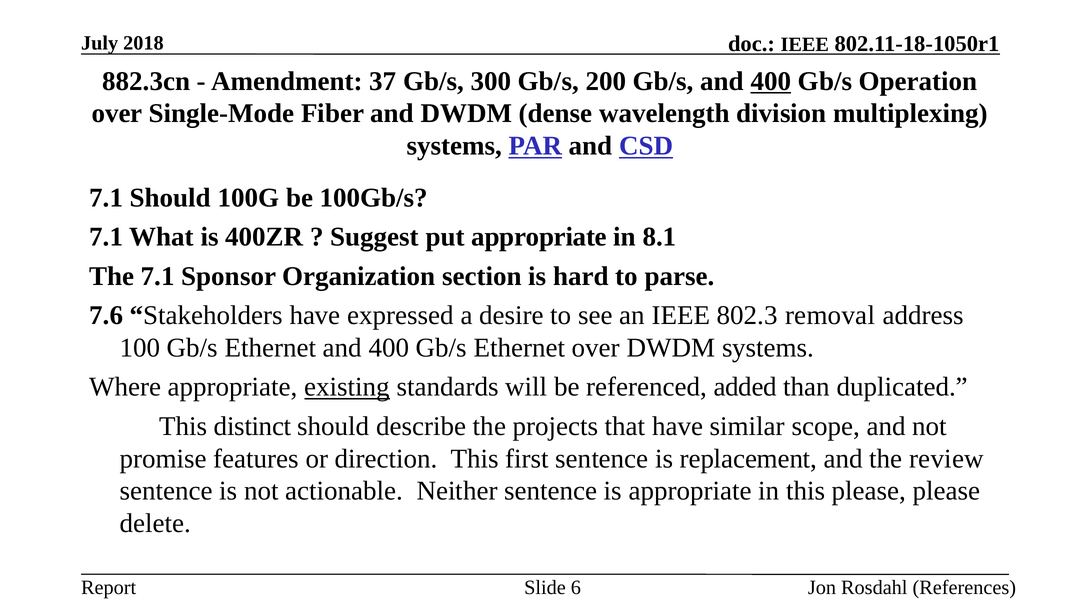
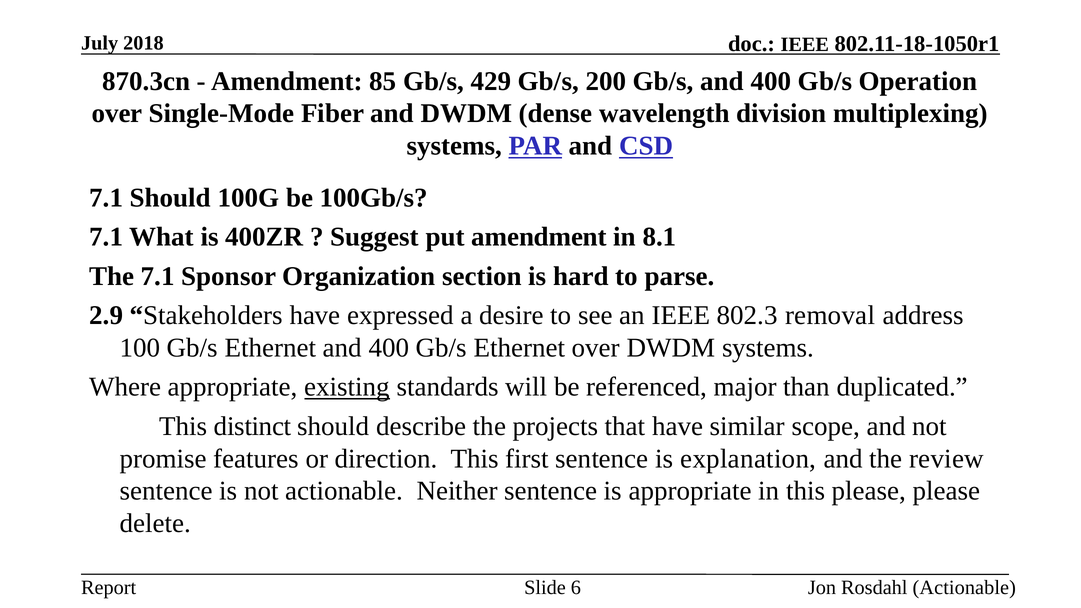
882.3cn: 882.3cn -> 870.3cn
37: 37 -> 85
300: 300 -> 429
400 at (771, 81) underline: present -> none
put appropriate: appropriate -> amendment
7.6: 7.6 -> 2.9
added: added -> major
replacement: replacement -> explanation
Rosdahl References: References -> Actionable
